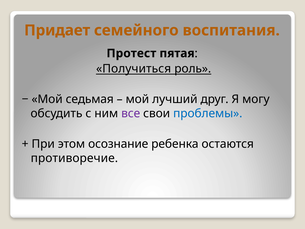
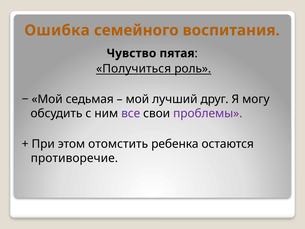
Придает: Придает -> Ошибка
Протест: Протест -> Чувство
проблемы colour: blue -> purple
осознание: осознание -> отомстить
